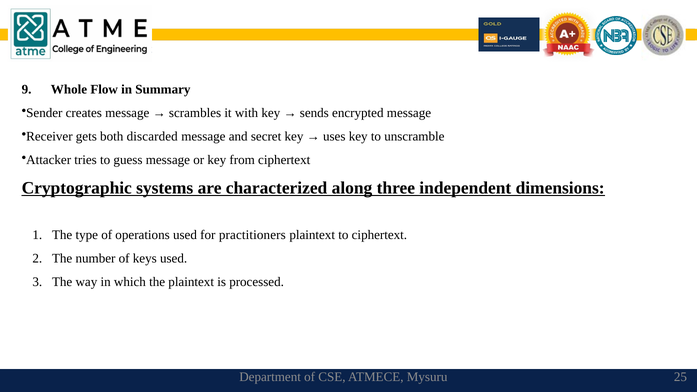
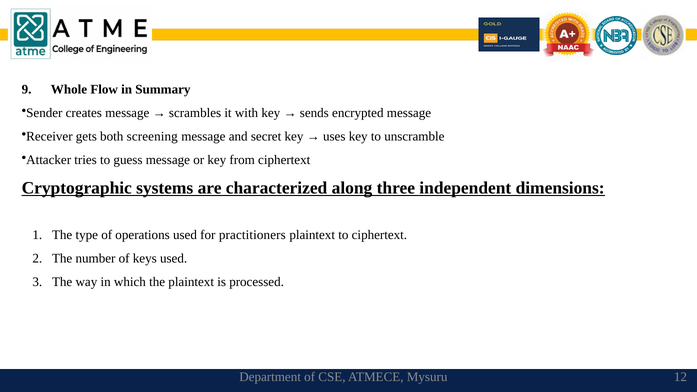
discarded: discarded -> screening
25: 25 -> 12
